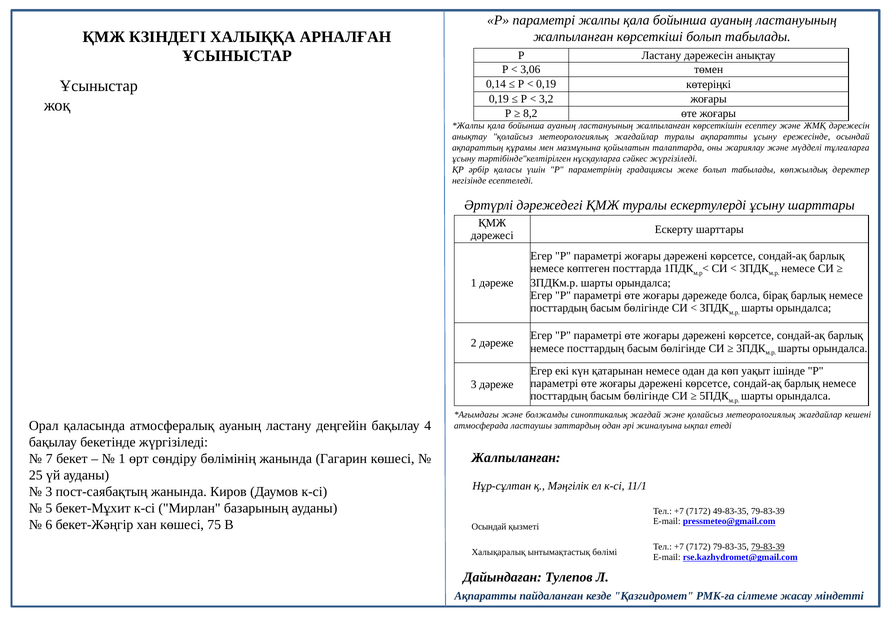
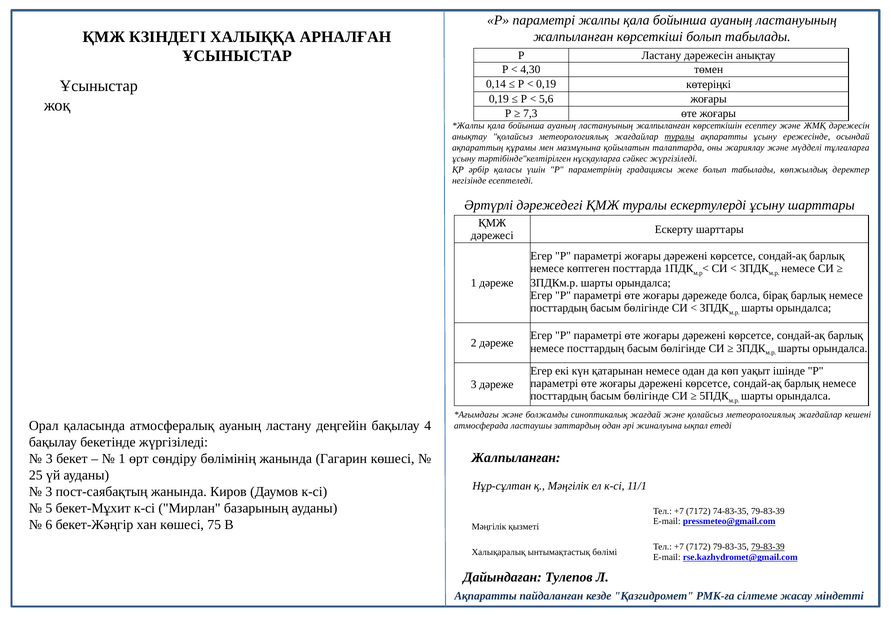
3,06: 3,06 -> 4,30
3,2: 3,2 -> 5,6
8,2: 8,2 -> 7,3
туралы at (679, 137) underline: none -> present
7 at (49, 459): 7 -> 3
49-83-35: 49-83-35 -> 74-83-35
Осындай at (489, 526): Осындай -> Мәңгілік
